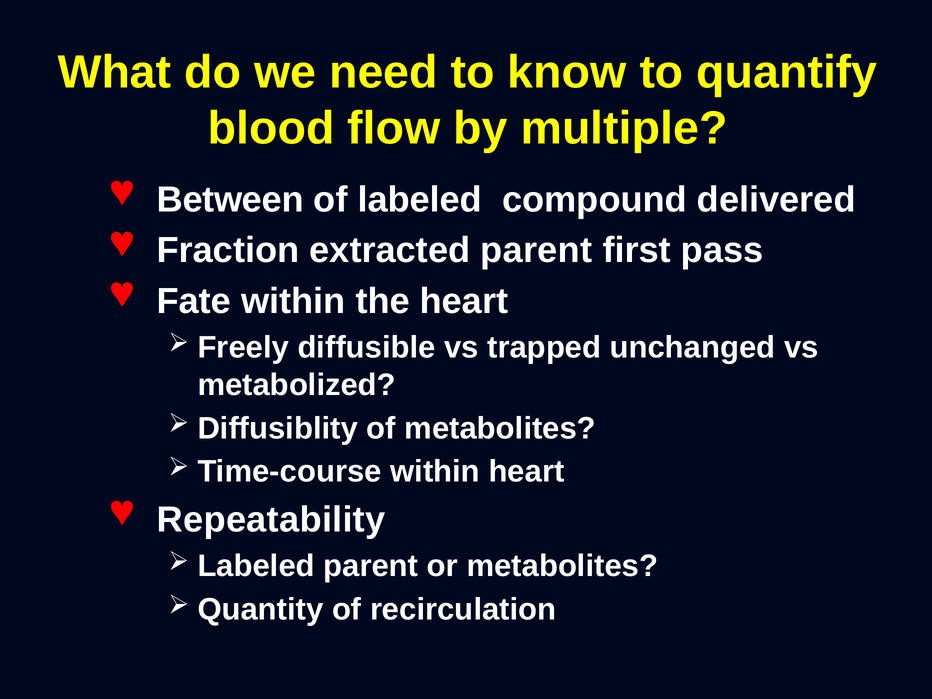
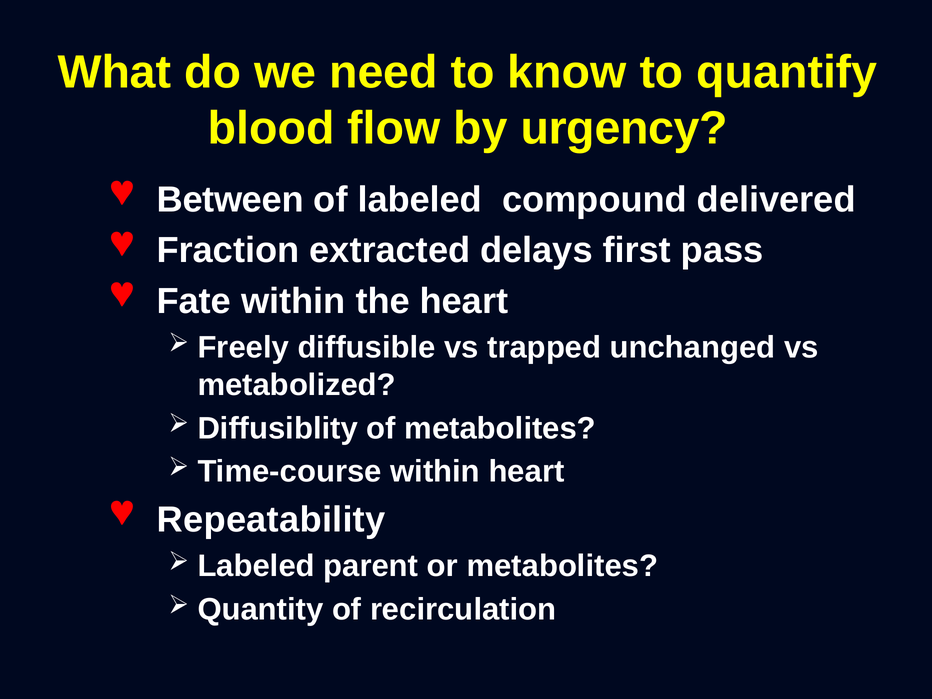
multiple: multiple -> urgency
extracted parent: parent -> delays
